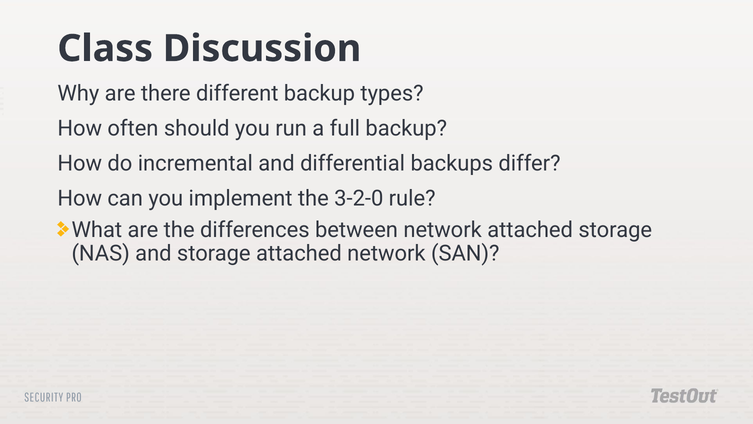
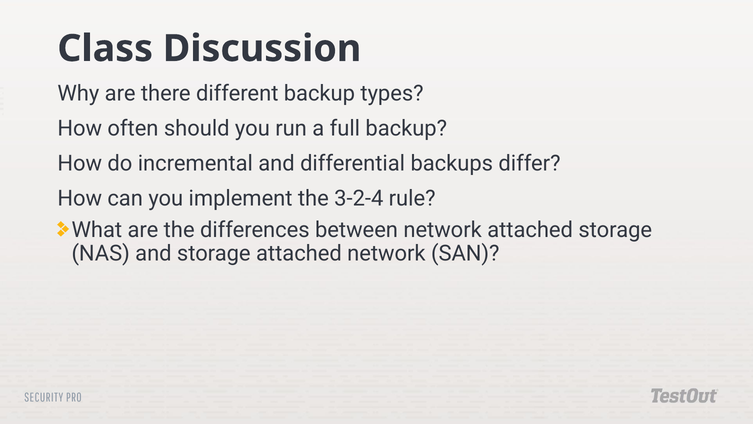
3-2-0: 3-2-0 -> 3-2-4
